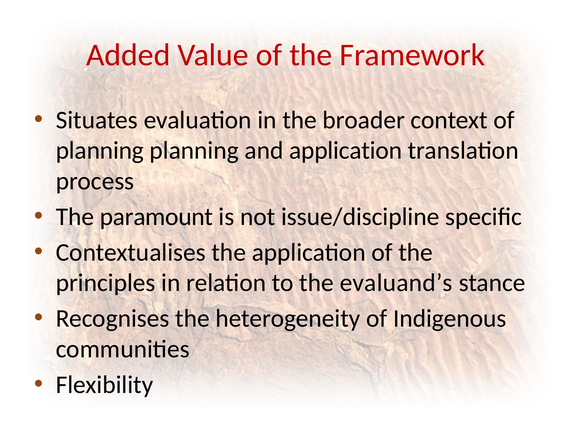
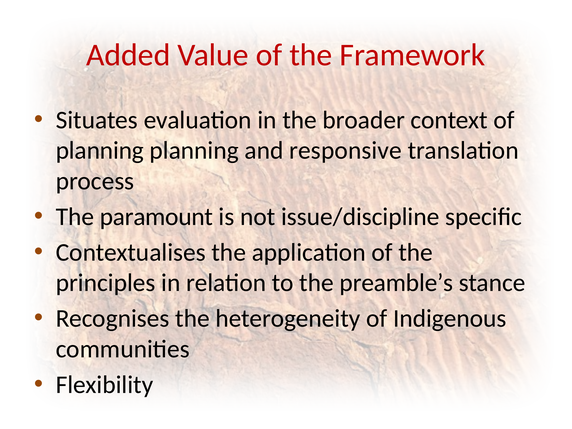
and application: application -> responsive
evaluand’s: evaluand’s -> preamble’s
